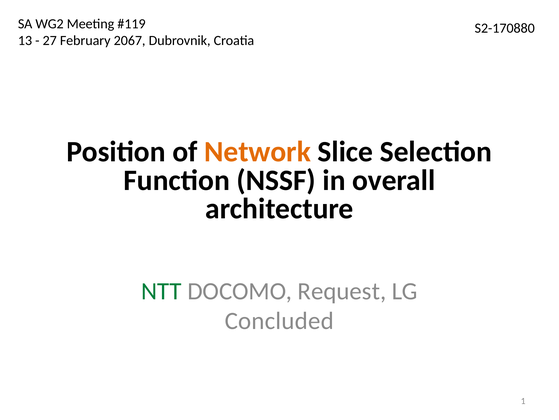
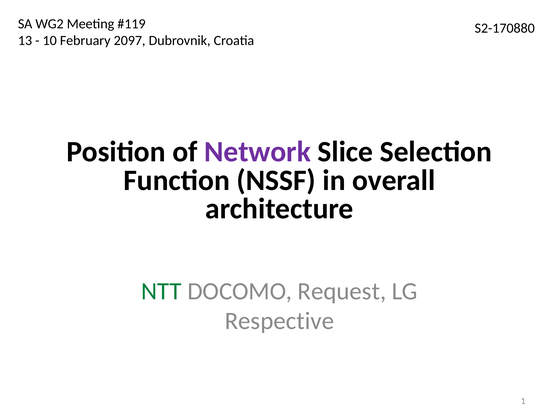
27: 27 -> 10
2067: 2067 -> 2097
Network colour: orange -> purple
Concluded: Concluded -> Respective
